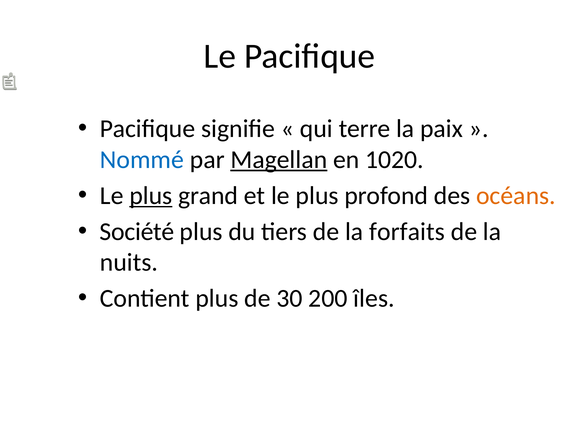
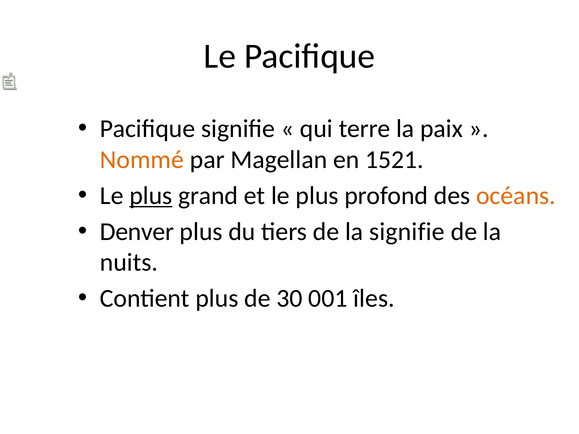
Nommé colour: blue -> orange
Magellan underline: present -> none
1020: 1020 -> 1521
Société: Société -> Denver
la forfaits: forfaits -> signifie
200: 200 -> 001
